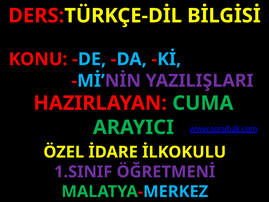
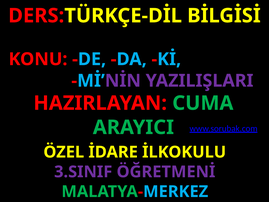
1.SINIF: 1.SINIF -> 3.SINIF
